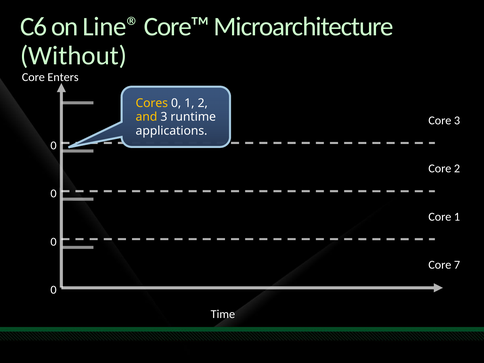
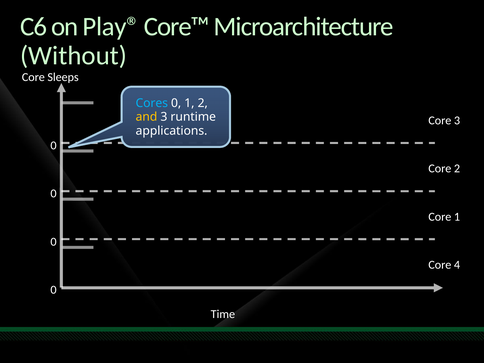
Line®: Line® -> Play®
Enters: Enters -> Sleeps
Cores colour: yellow -> light blue
7: 7 -> 4
